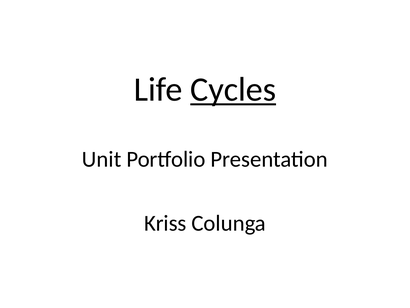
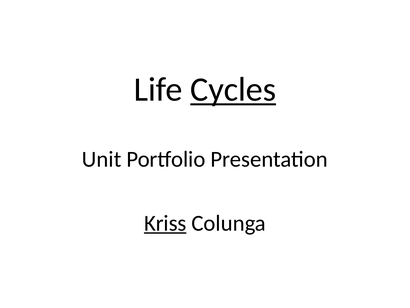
Kriss underline: none -> present
